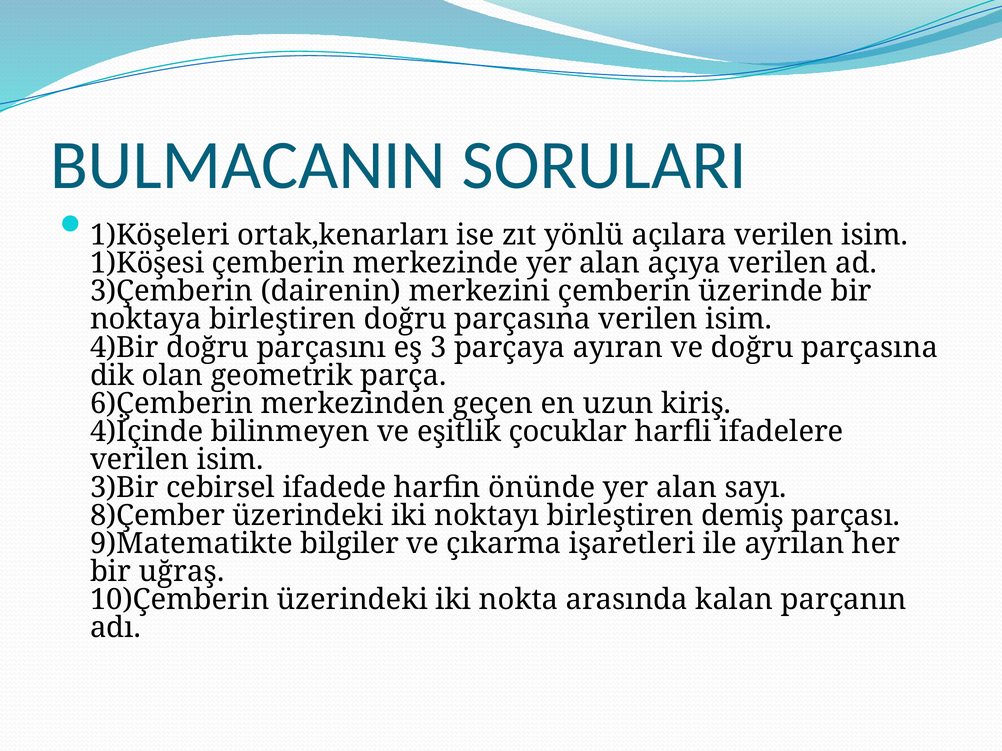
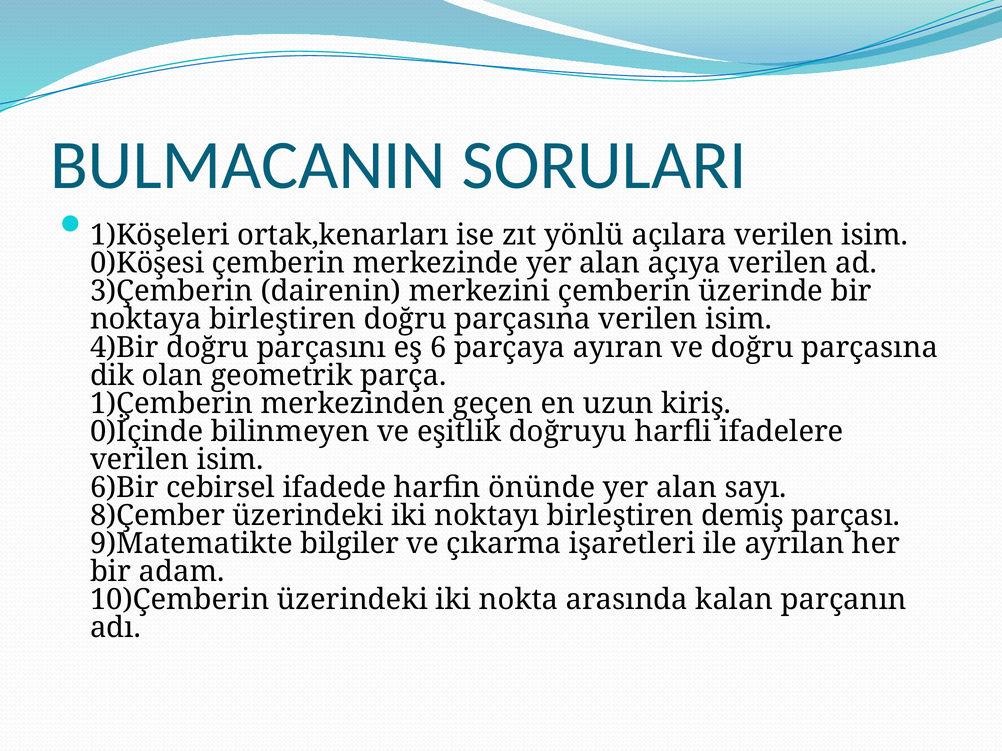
1)Köşesi: 1)Köşesi -> 0)Köşesi
3: 3 -> 6
6)Çemberin: 6)Çemberin -> 1)Çemberin
4)İçinde: 4)İçinde -> 0)İçinde
çocuklar: çocuklar -> doğruyu
3)Bir: 3)Bir -> 6)Bir
uğraş: uğraş -> adam
